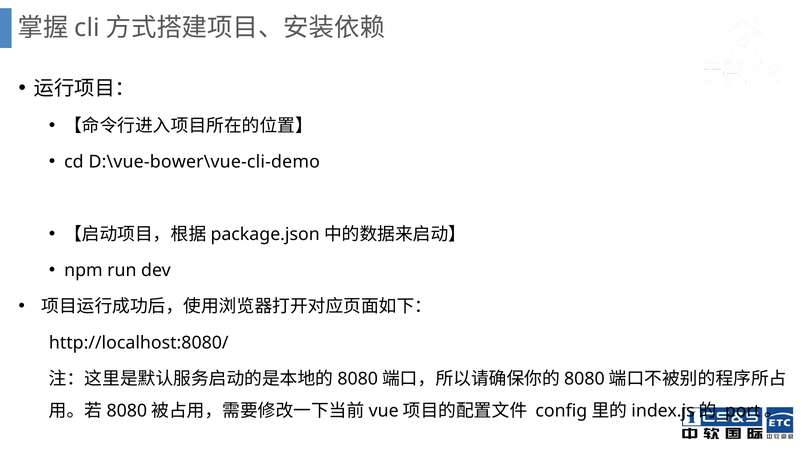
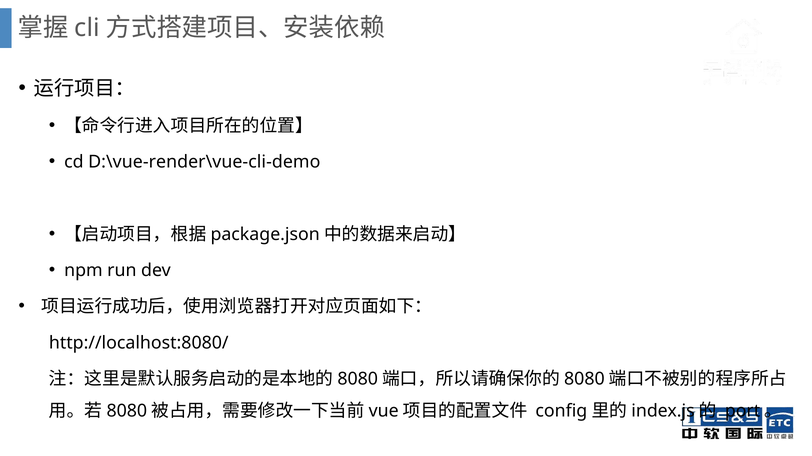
D:\vue-bower\vue-cli-demo: D:\vue-bower\vue-cli-demo -> D:\vue-render\vue-cli-demo
